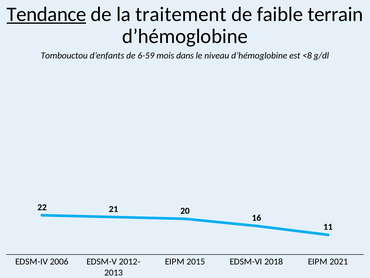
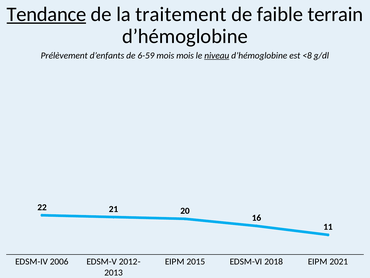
Tombouctou: Tombouctou -> Prélèvement
mois dans: dans -> mois
niveau underline: none -> present
